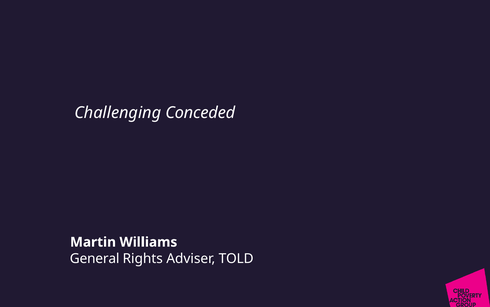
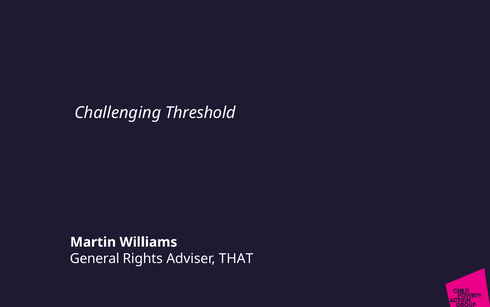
Conceded: Conceded -> Threshold
TOLD: TOLD -> THAT
